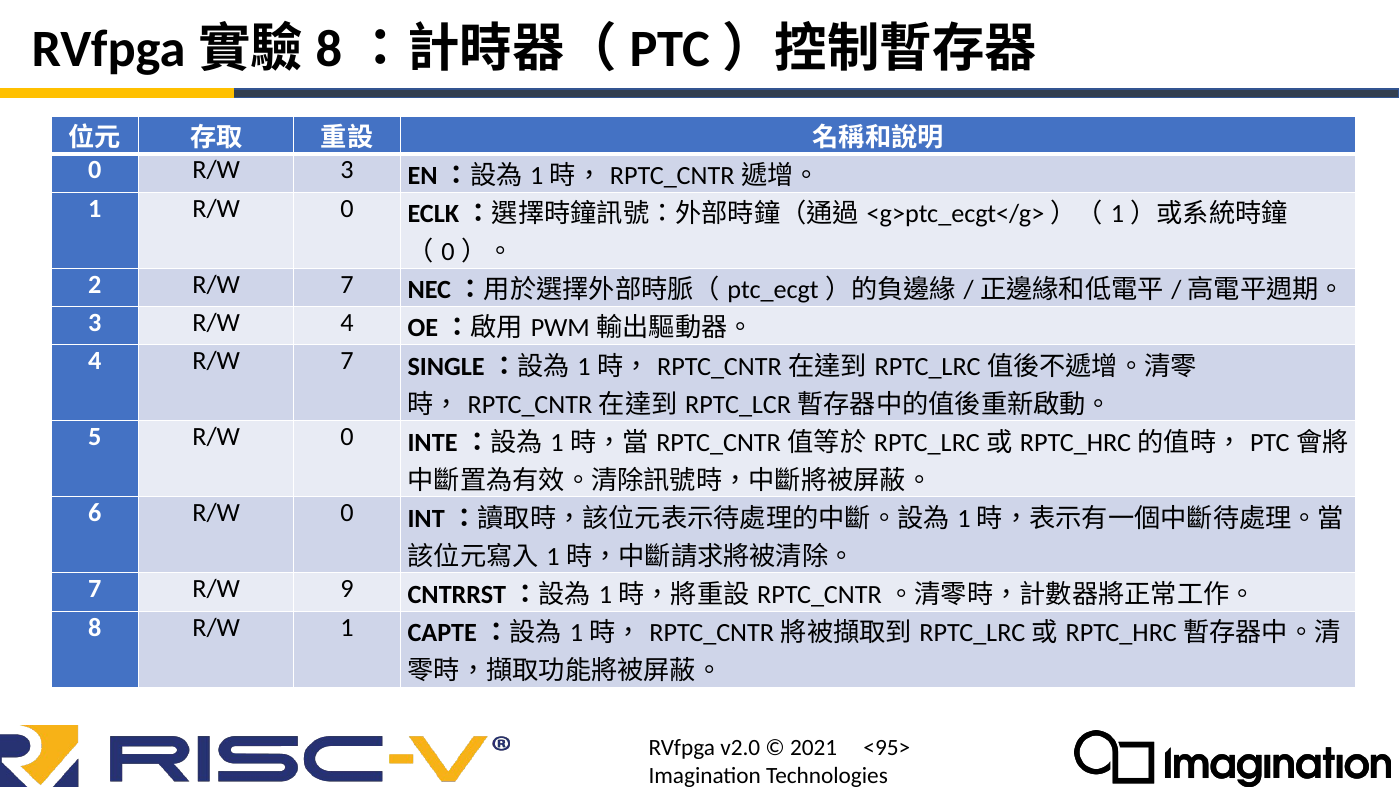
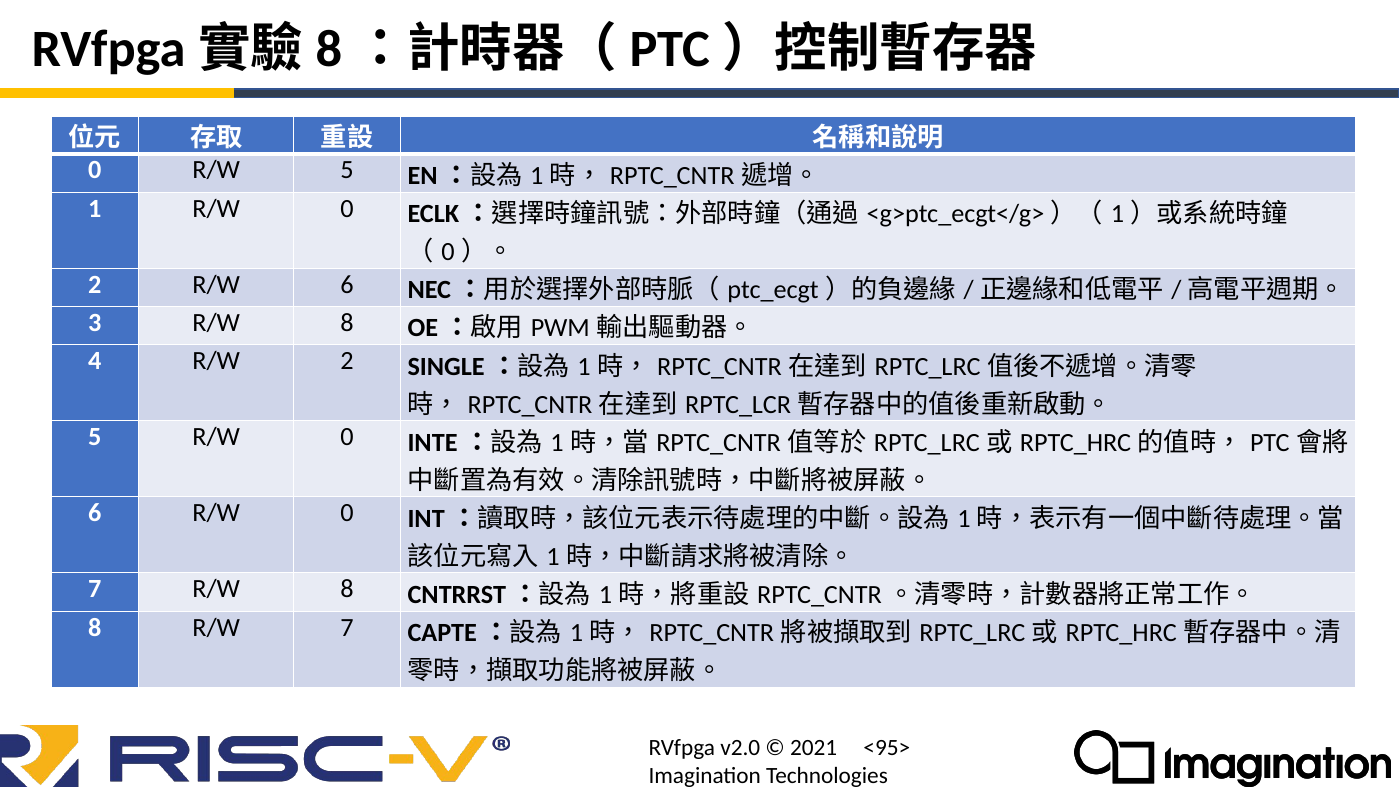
R/W 3: 3 -> 5
2 R/W 7: 7 -> 6
3 R/W 4: 4 -> 8
4 R/W 7: 7 -> 2
7 R/W 9: 9 -> 8
R/W 1: 1 -> 7
